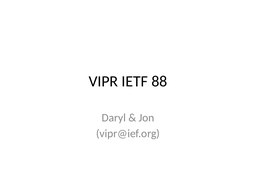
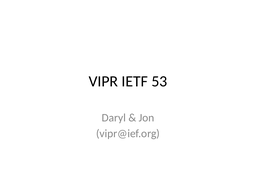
88: 88 -> 53
